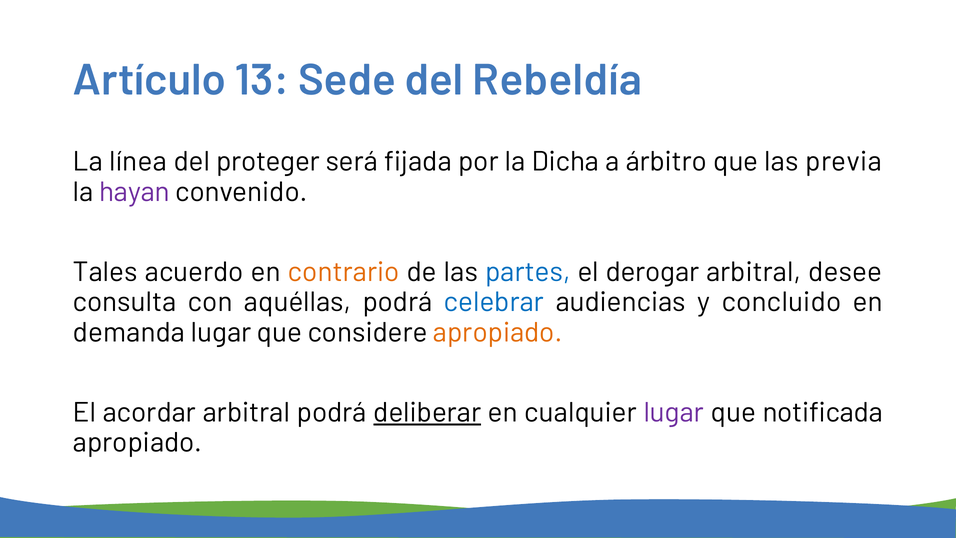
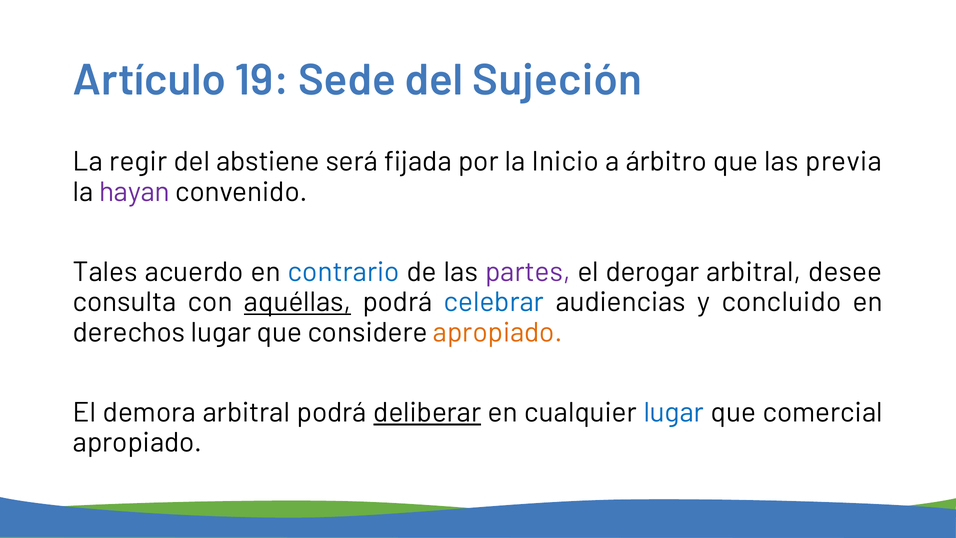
13: 13 -> 19
Rebeldía: Rebeldía -> Sujeción
línea: línea -> regir
proteger: proteger -> abstiene
Dicha: Dicha -> Inicio
contrario colour: orange -> blue
partes colour: blue -> purple
aquéllas underline: none -> present
demanda: demanda -> derechos
acordar: acordar -> demora
lugar at (674, 412) colour: purple -> blue
notificada: notificada -> comercial
